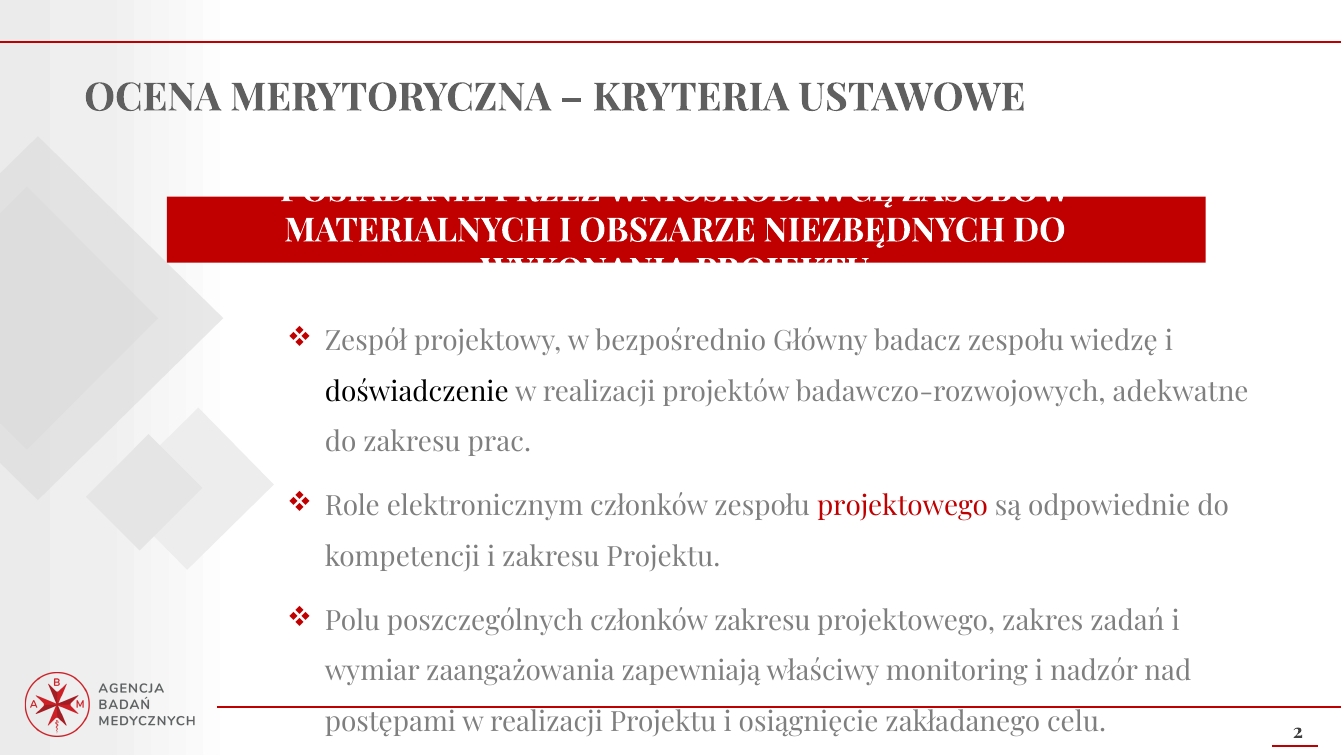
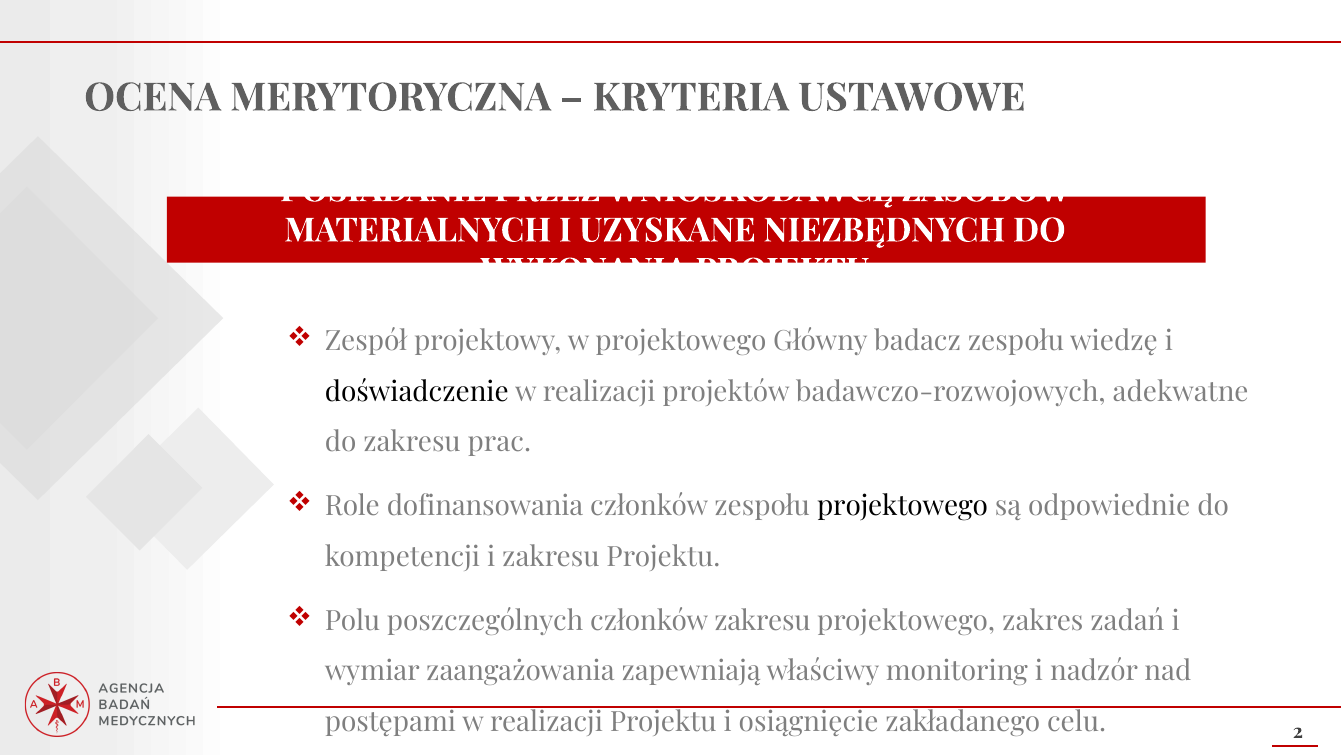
OBSZARZE: OBSZARZE -> UZYSKANE
w bezpośrednio: bezpośrednio -> projektowego
elektronicznym: elektronicznym -> dofinansowania
projektowego at (903, 506) colour: red -> black
